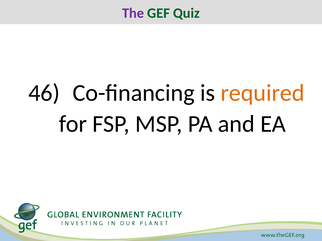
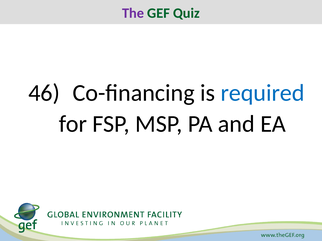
required colour: orange -> blue
